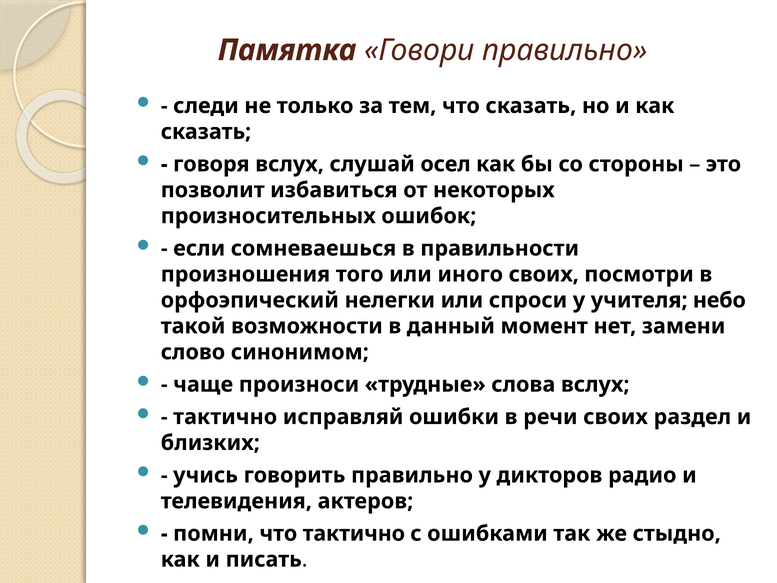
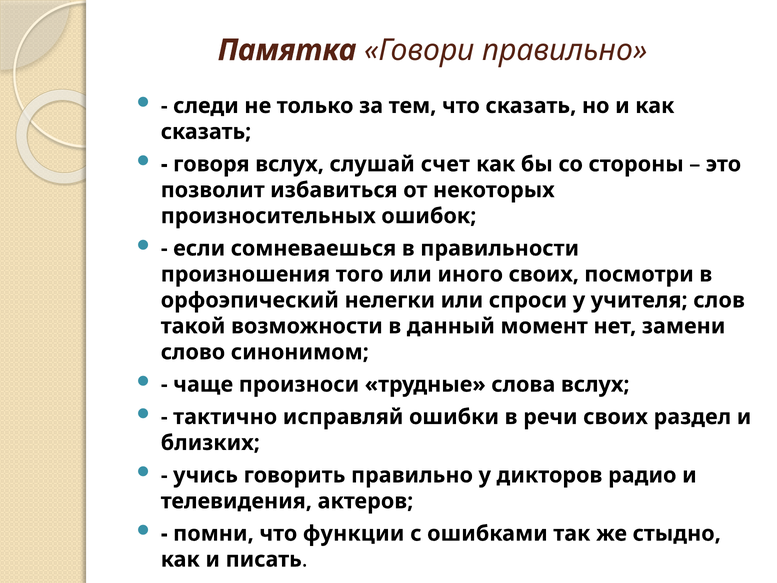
осел: осел -> счет
небо: небо -> слов
что тактично: тактично -> функции
